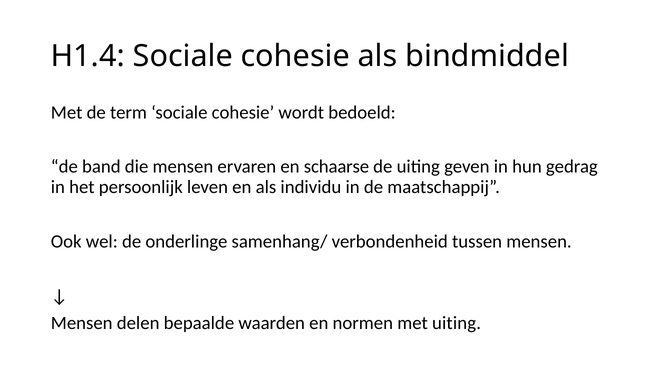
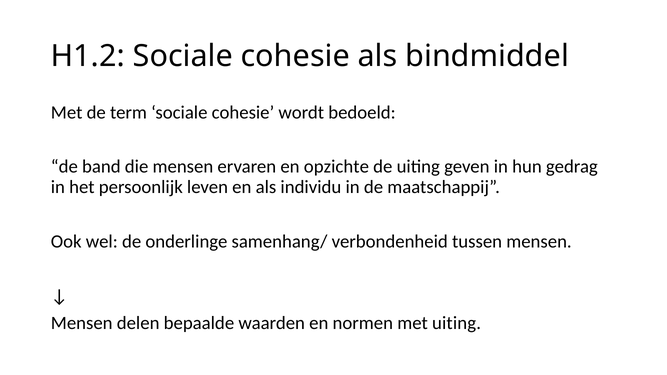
H1.4: H1.4 -> H1.2
schaarse: schaarse -> opzichte
